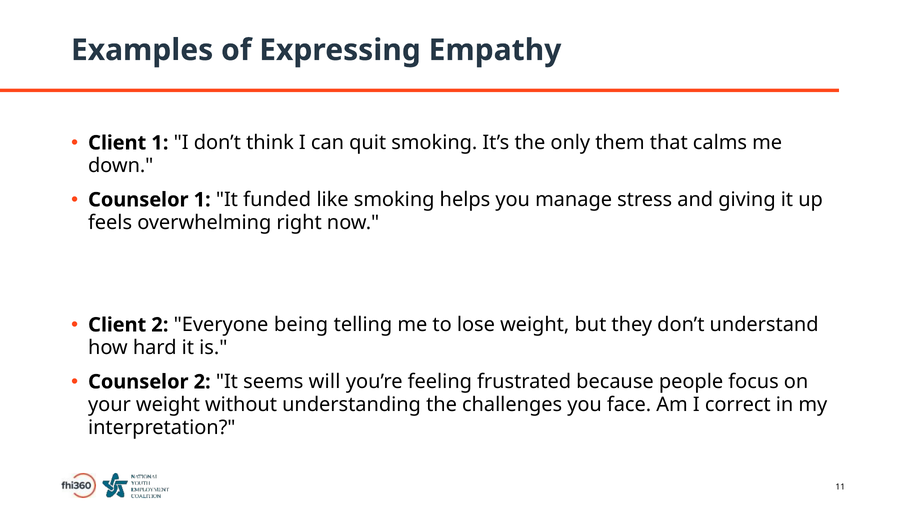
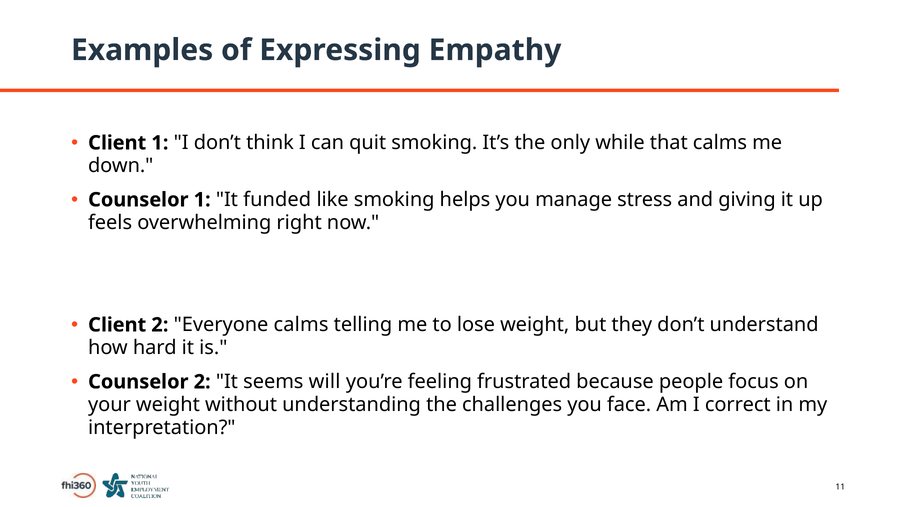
them: them -> while
Everyone being: being -> calms
